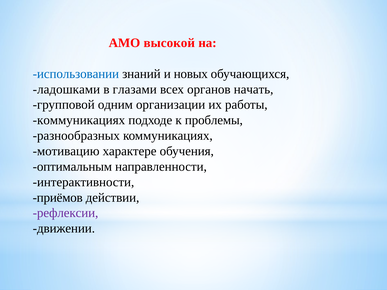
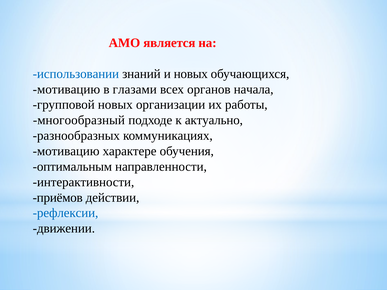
высокой: высокой -> является
ладошками at (66, 89): ладошками -> мотивацию
начать: начать -> начала
групповой одним: одним -> новых
коммуникациях at (79, 120): коммуникациях -> многообразный
проблемы: проблемы -> актуально
рефлексии colour: purple -> blue
